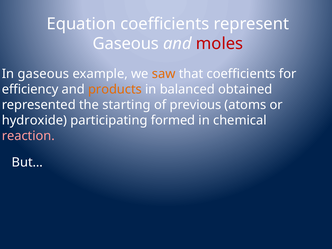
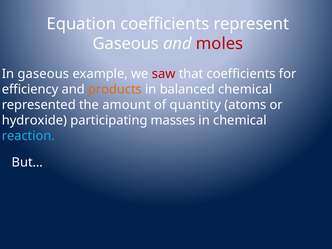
saw colour: orange -> red
balanced obtained: obtained -> chemical
starting: starting -> amount
previous: previous -> quantity
formed: formed -> masses
reaction colour: pink -> light blue
